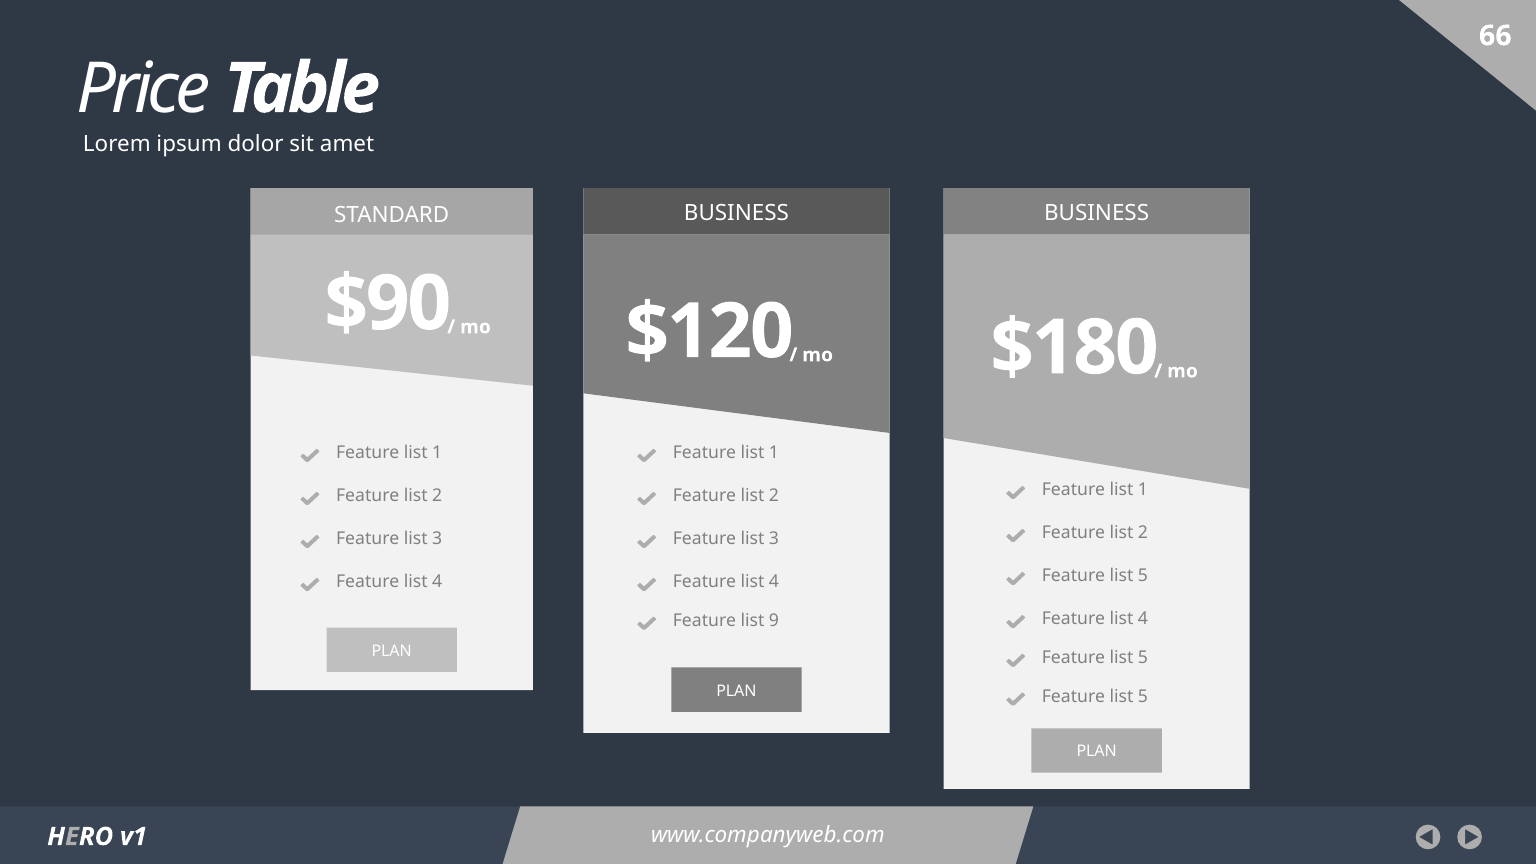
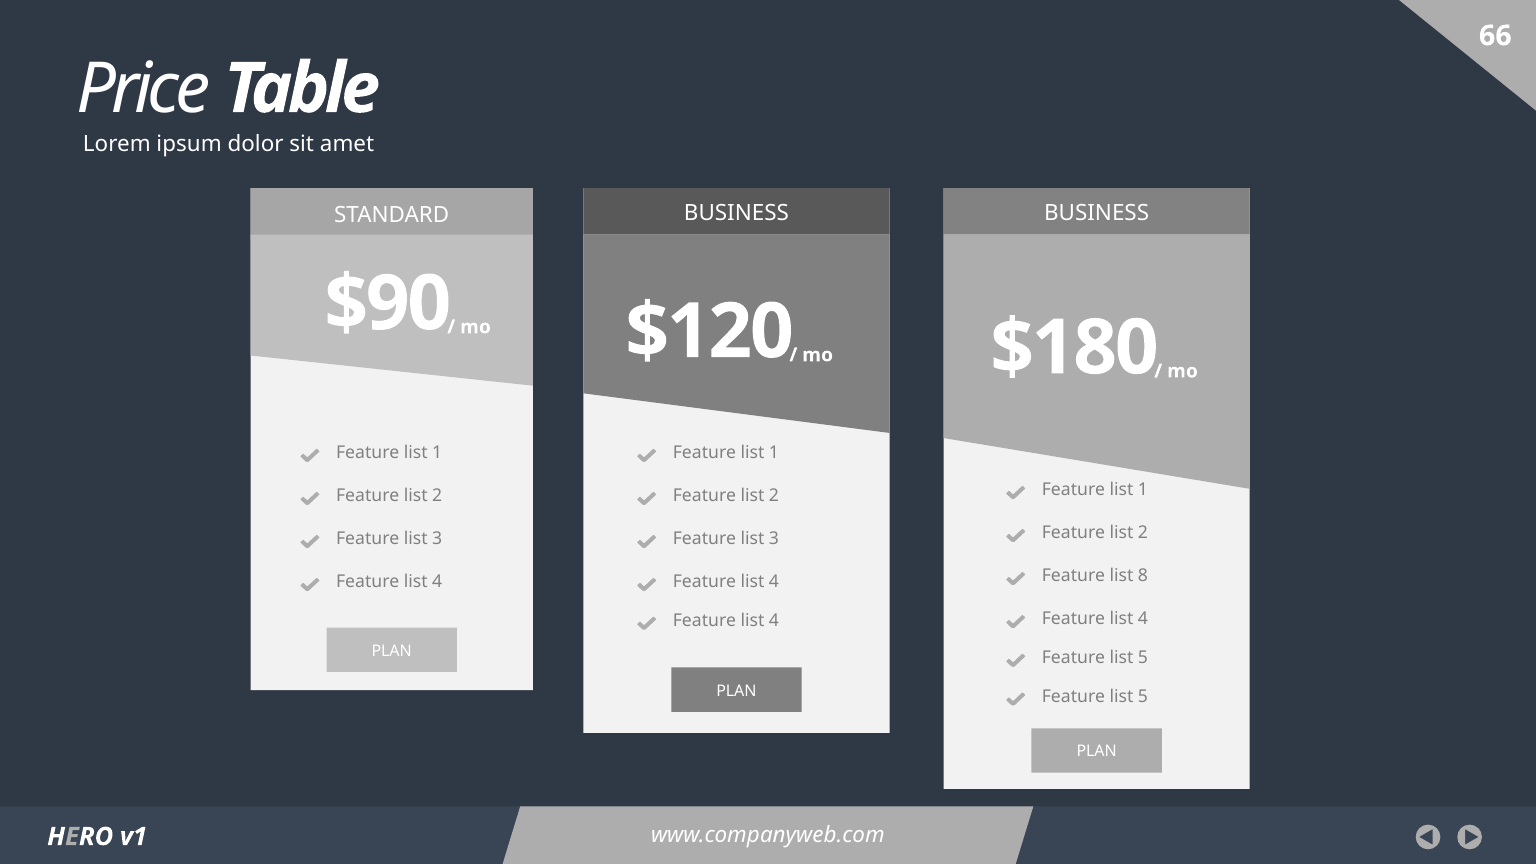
5 at (1143, 576): 5 -> 8
9 at (774, 621): 9 -> 4
